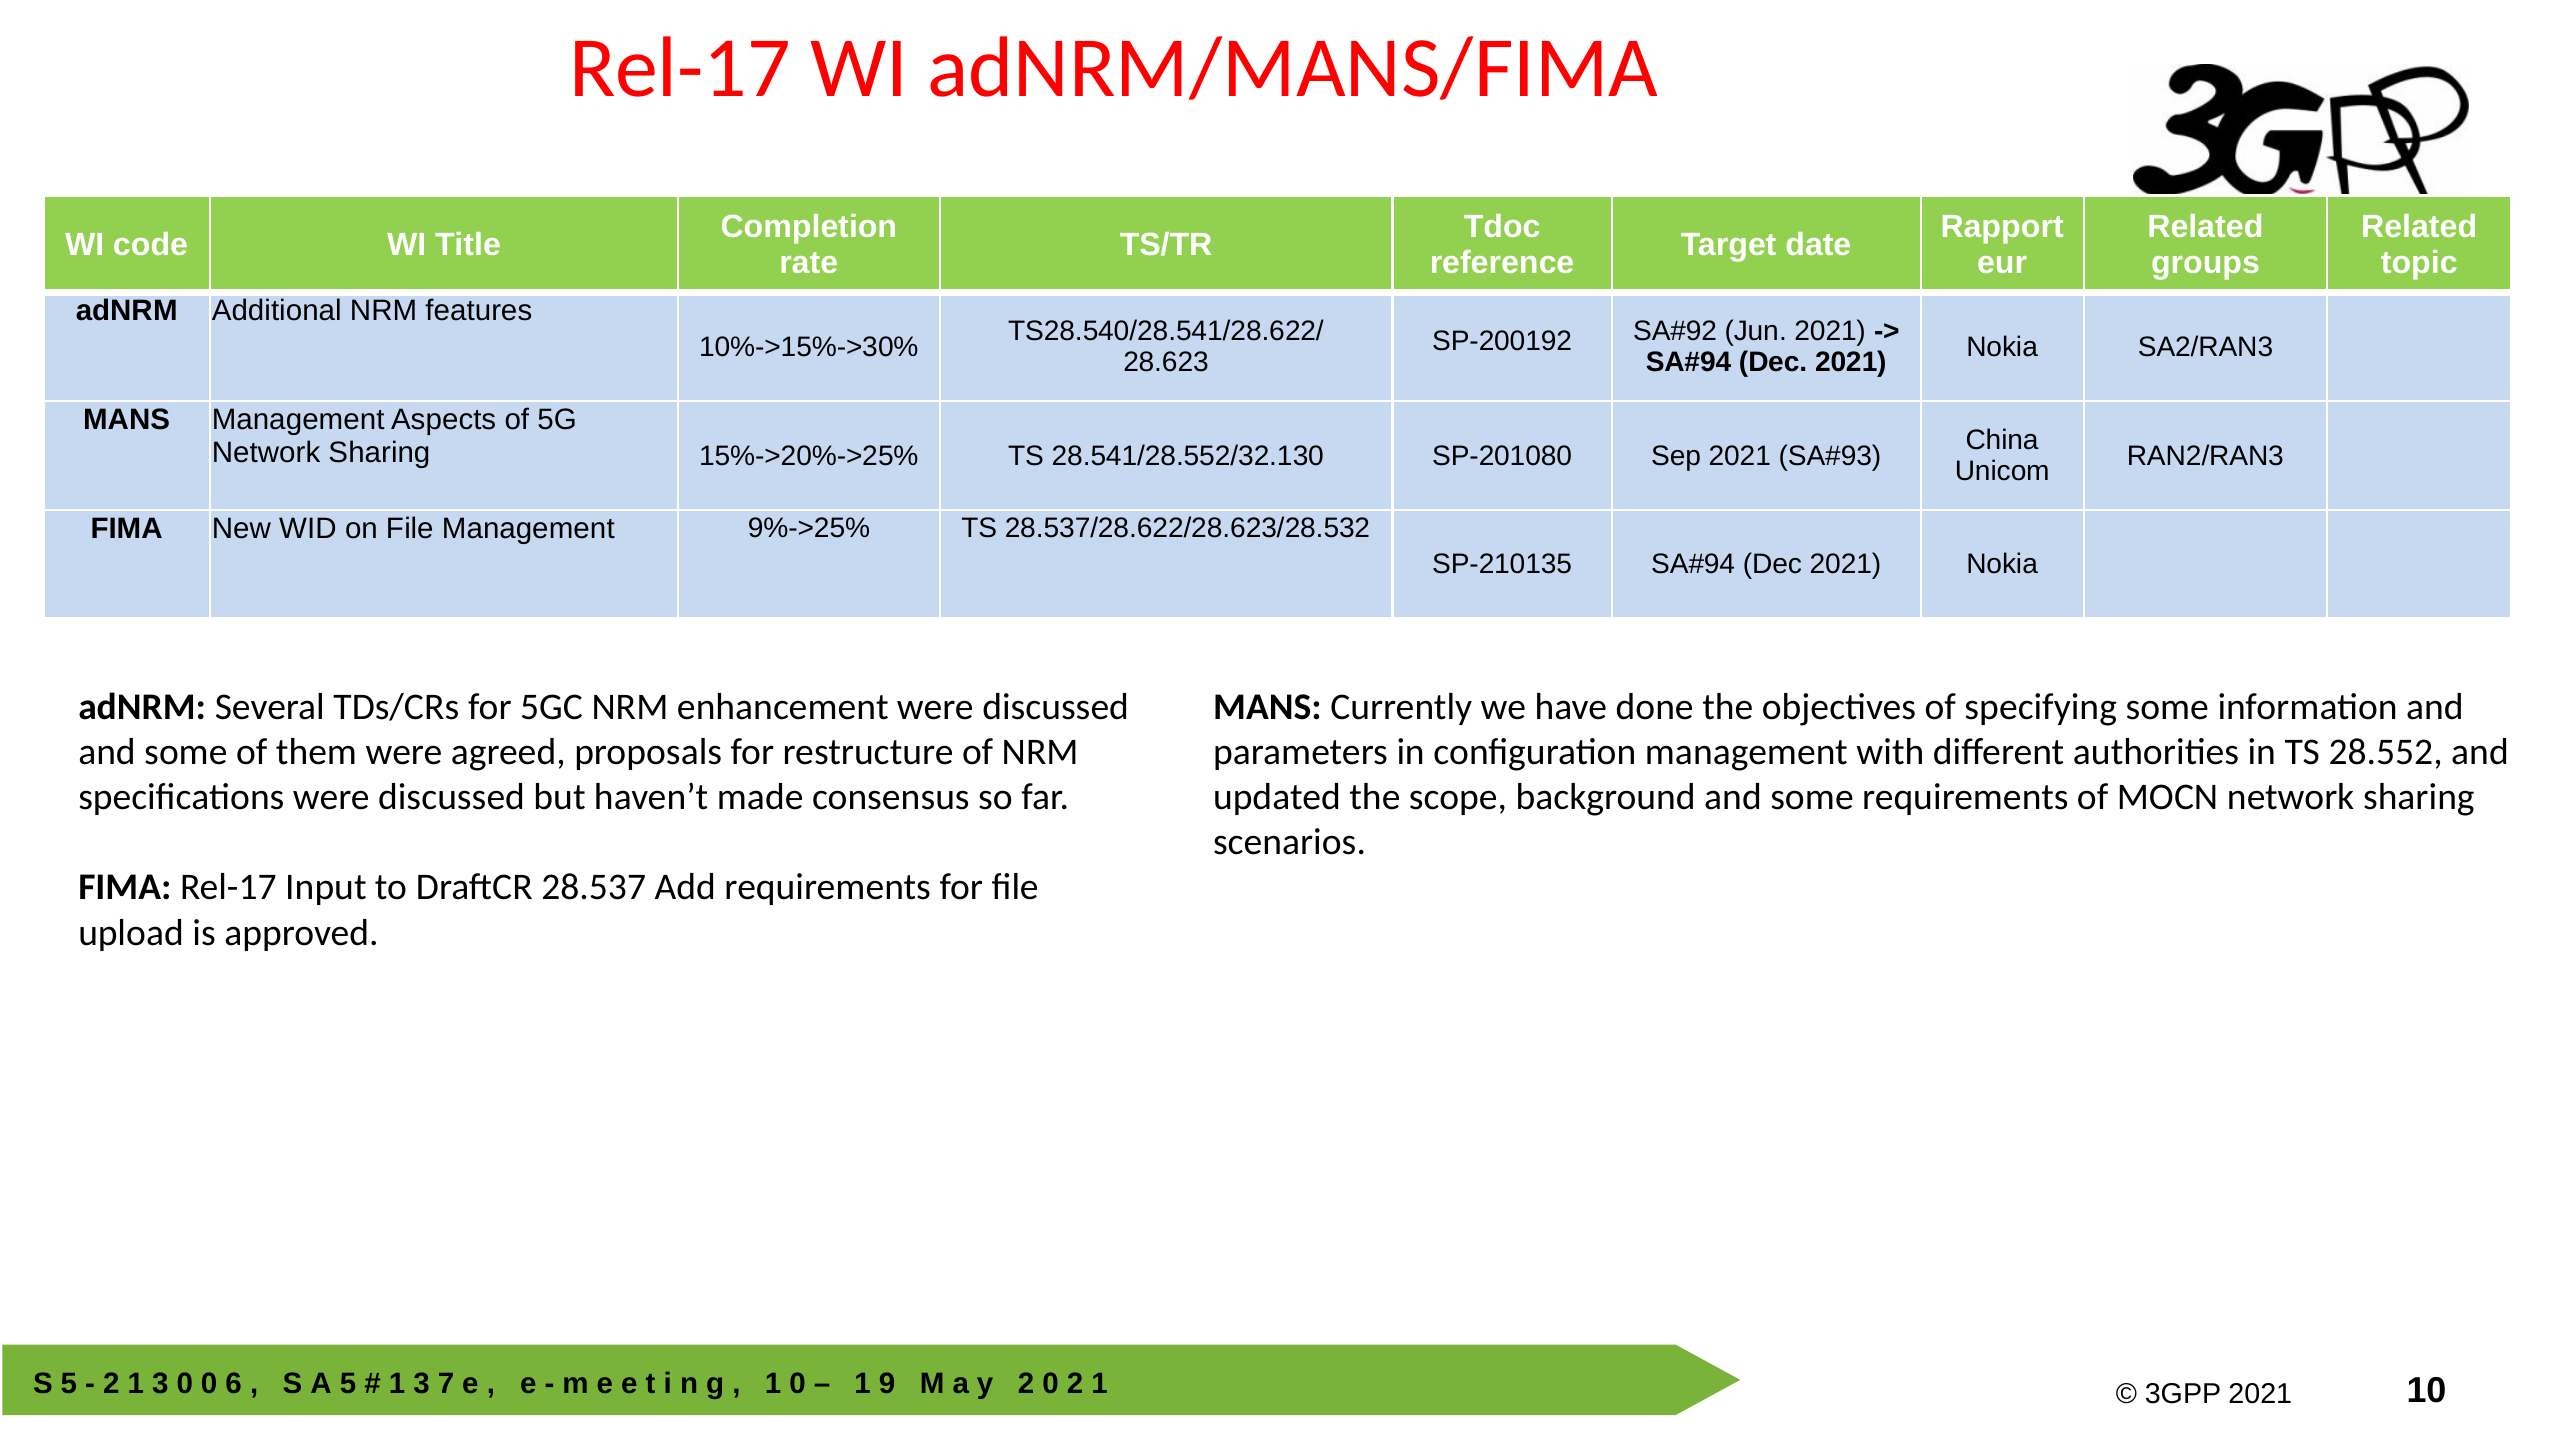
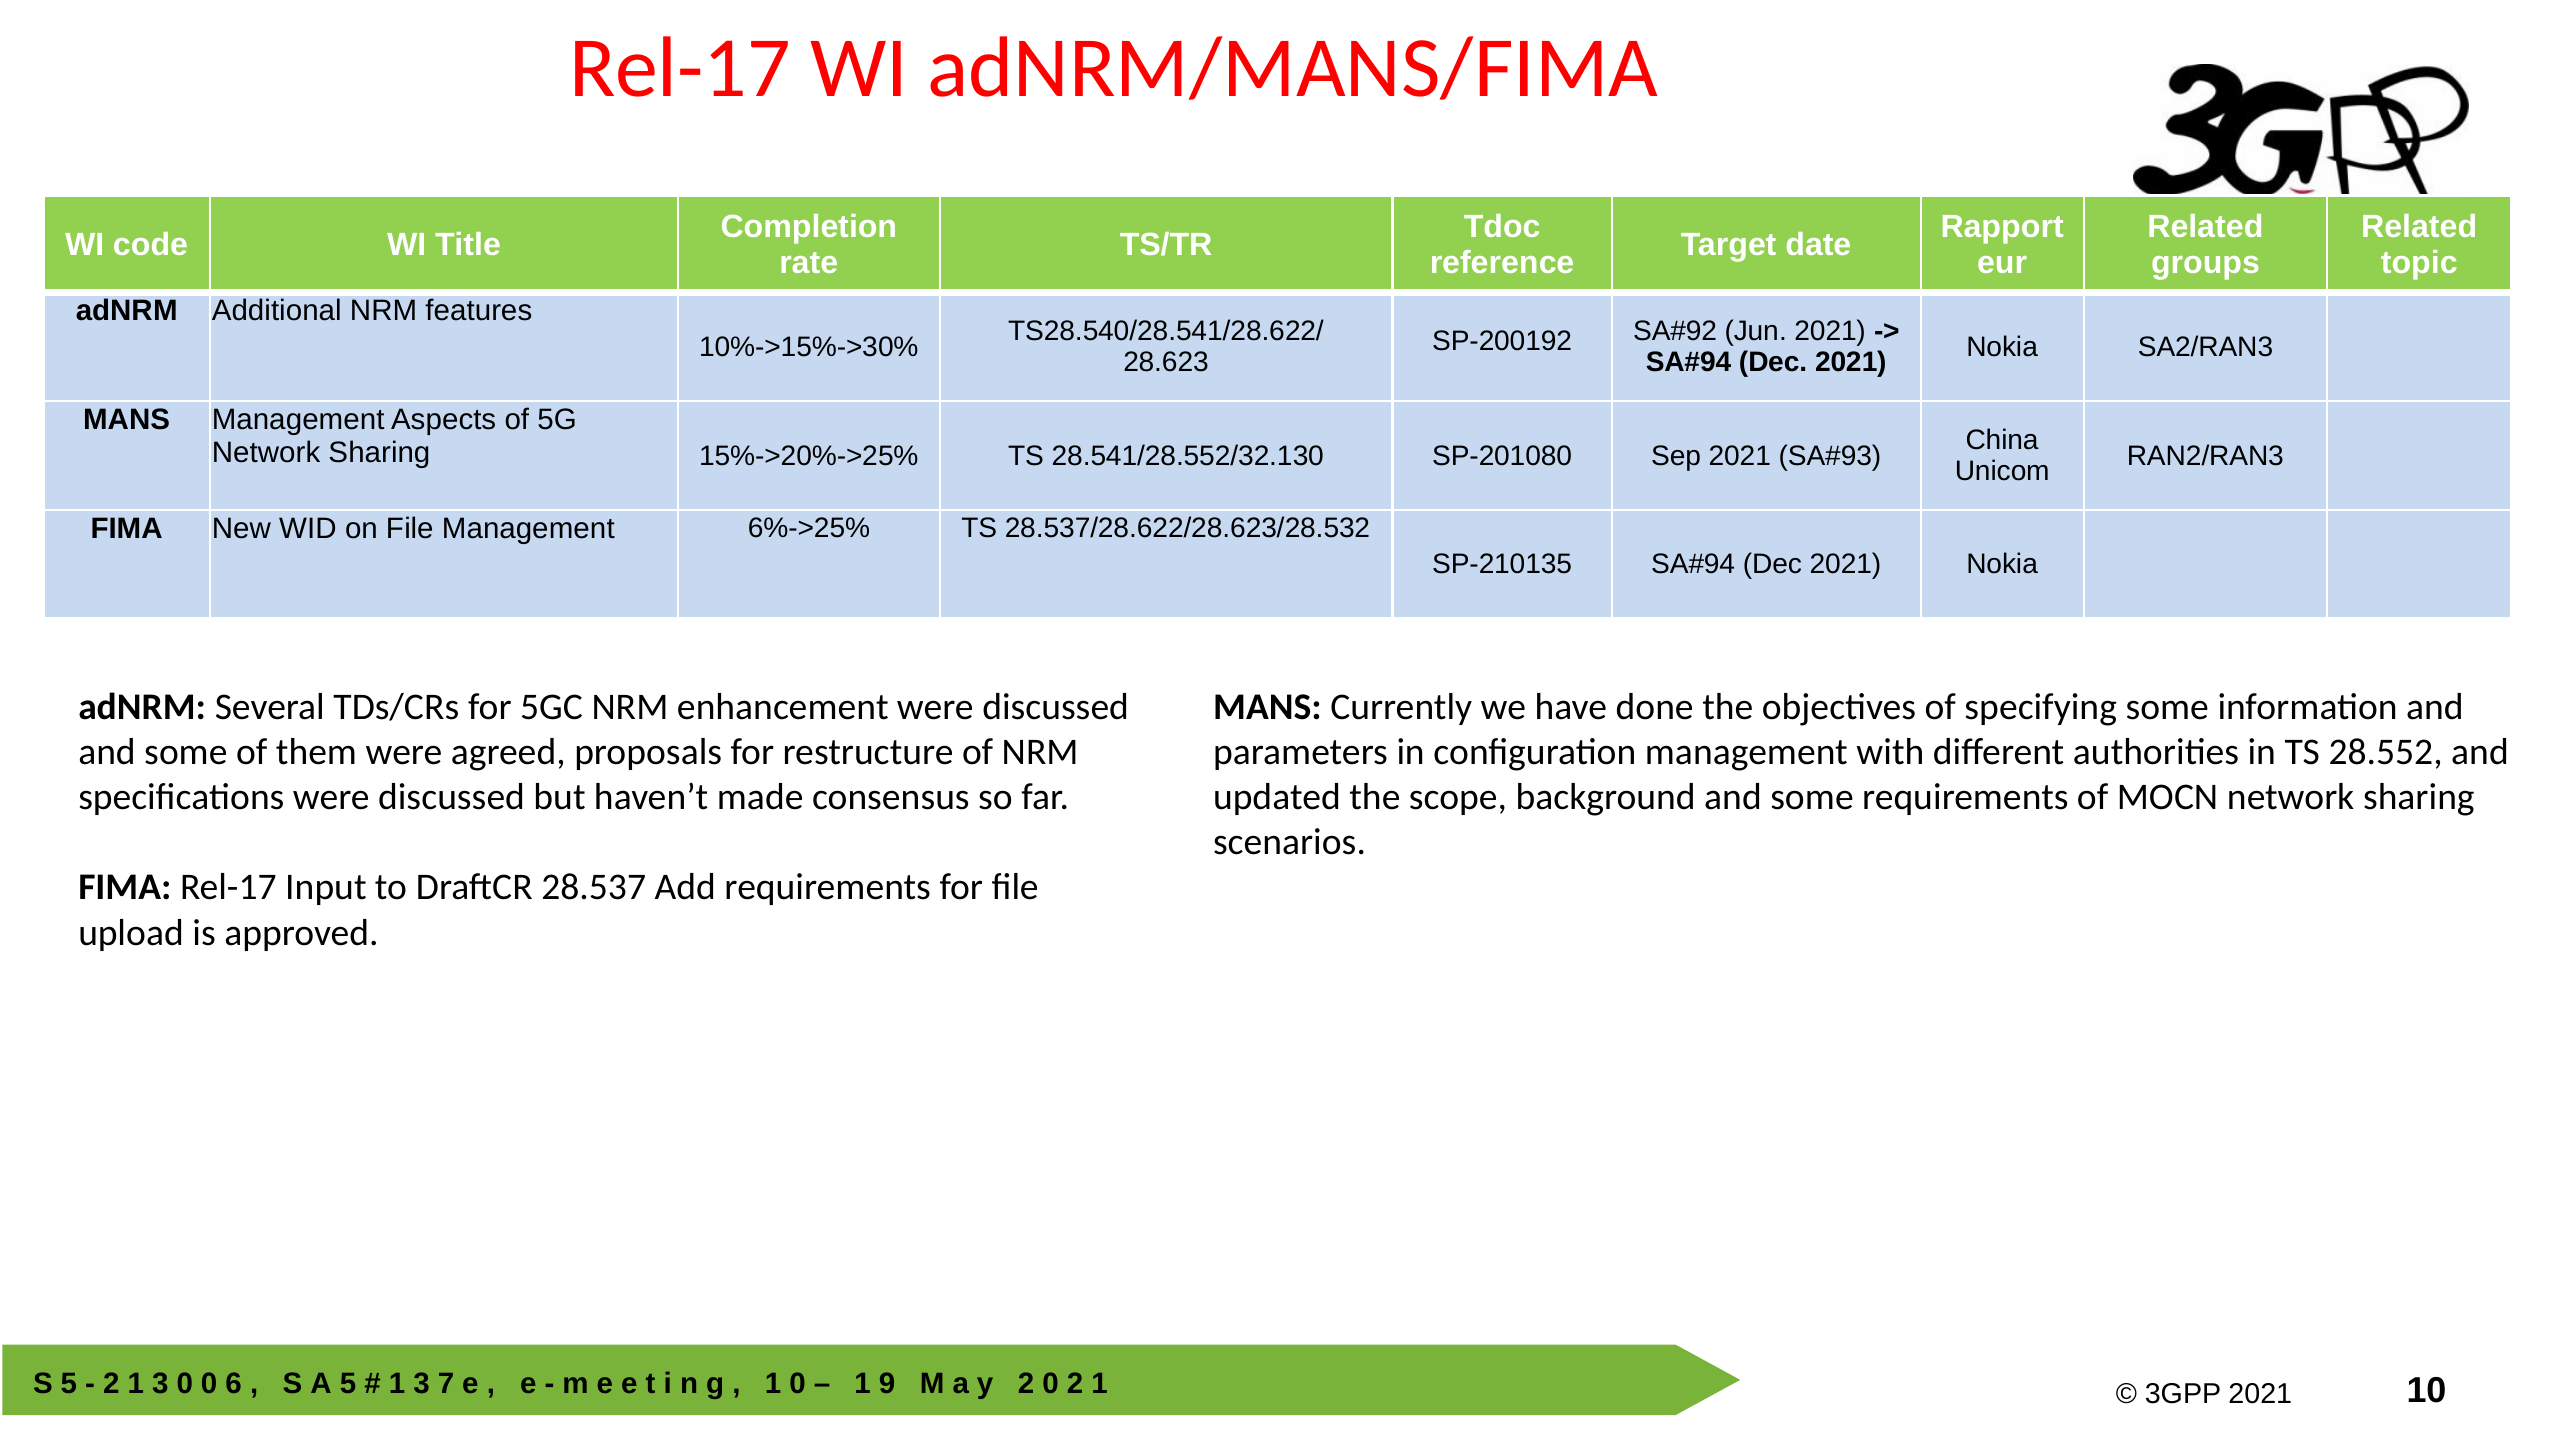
9%->25%: 9%->25% -> 6%->25%
